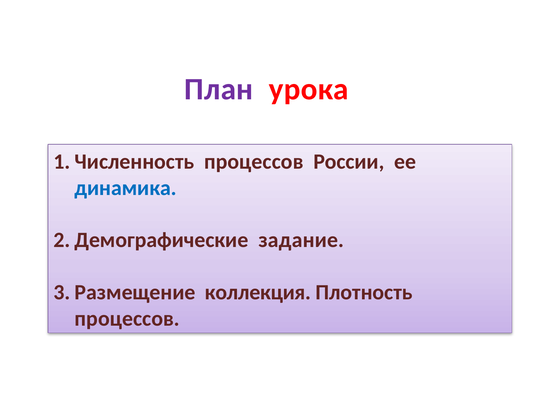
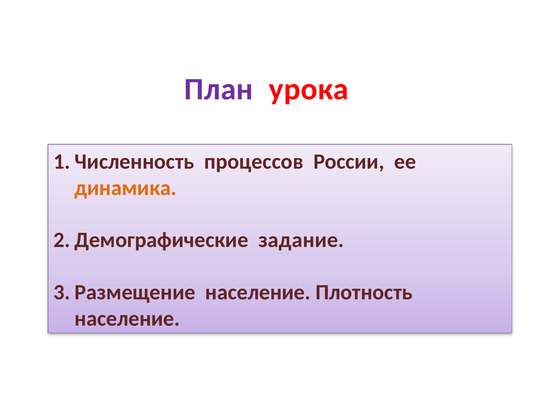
динамика colour: blue -> orange
коллекция at (258, 292): коллекция -> население
процессов at (127, 319): процессов -> население
